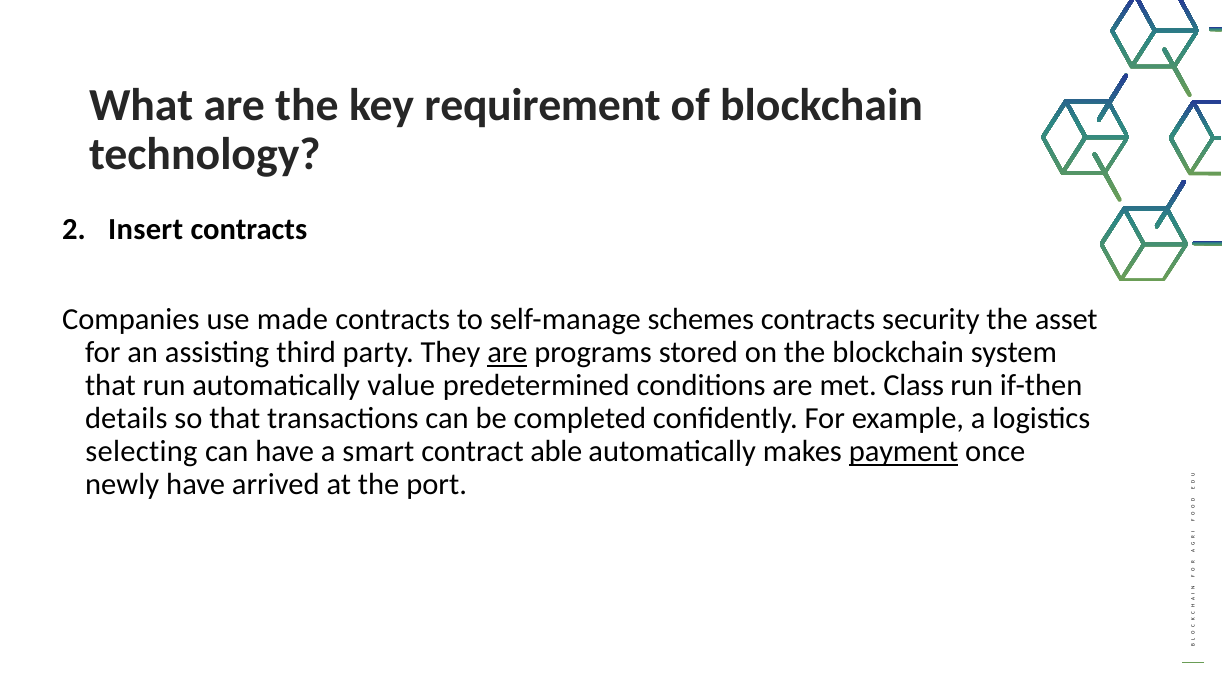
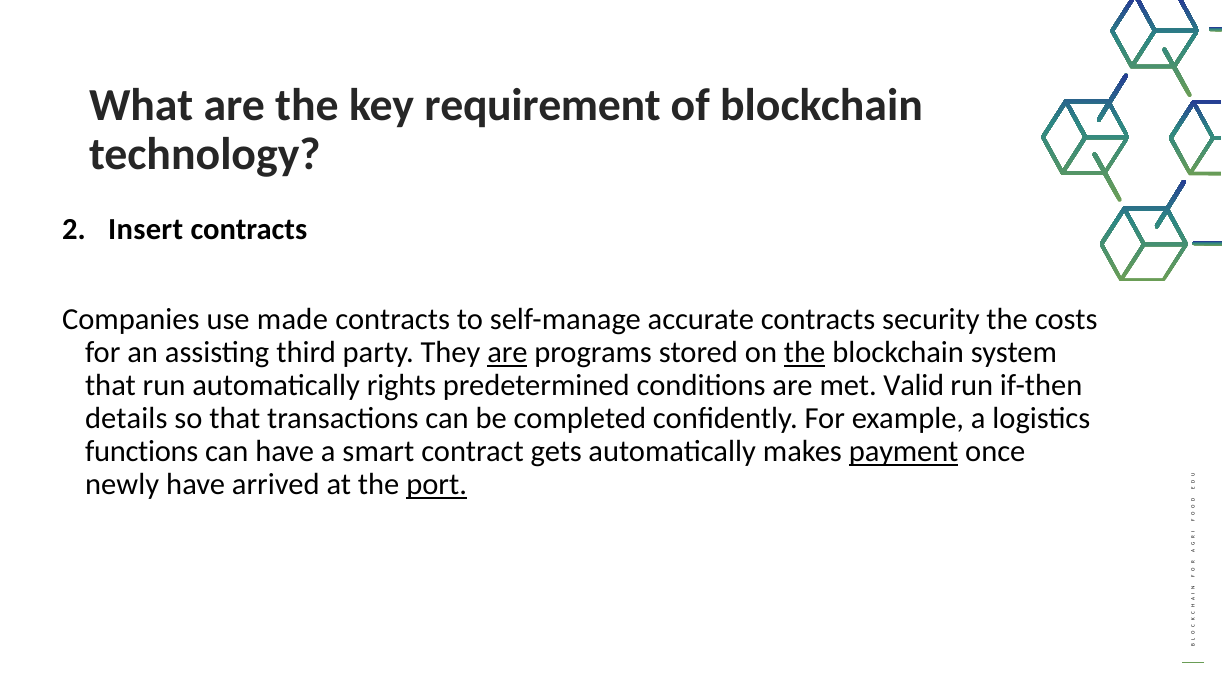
schemes: schemes -> accurate
asset: asset -> costs
the at (805, 353) underline: none -> present
value: value -> rights
Class: Class -> Valid
selecting: selecting -> functions
able: able -> gets
port underline: none -> present
